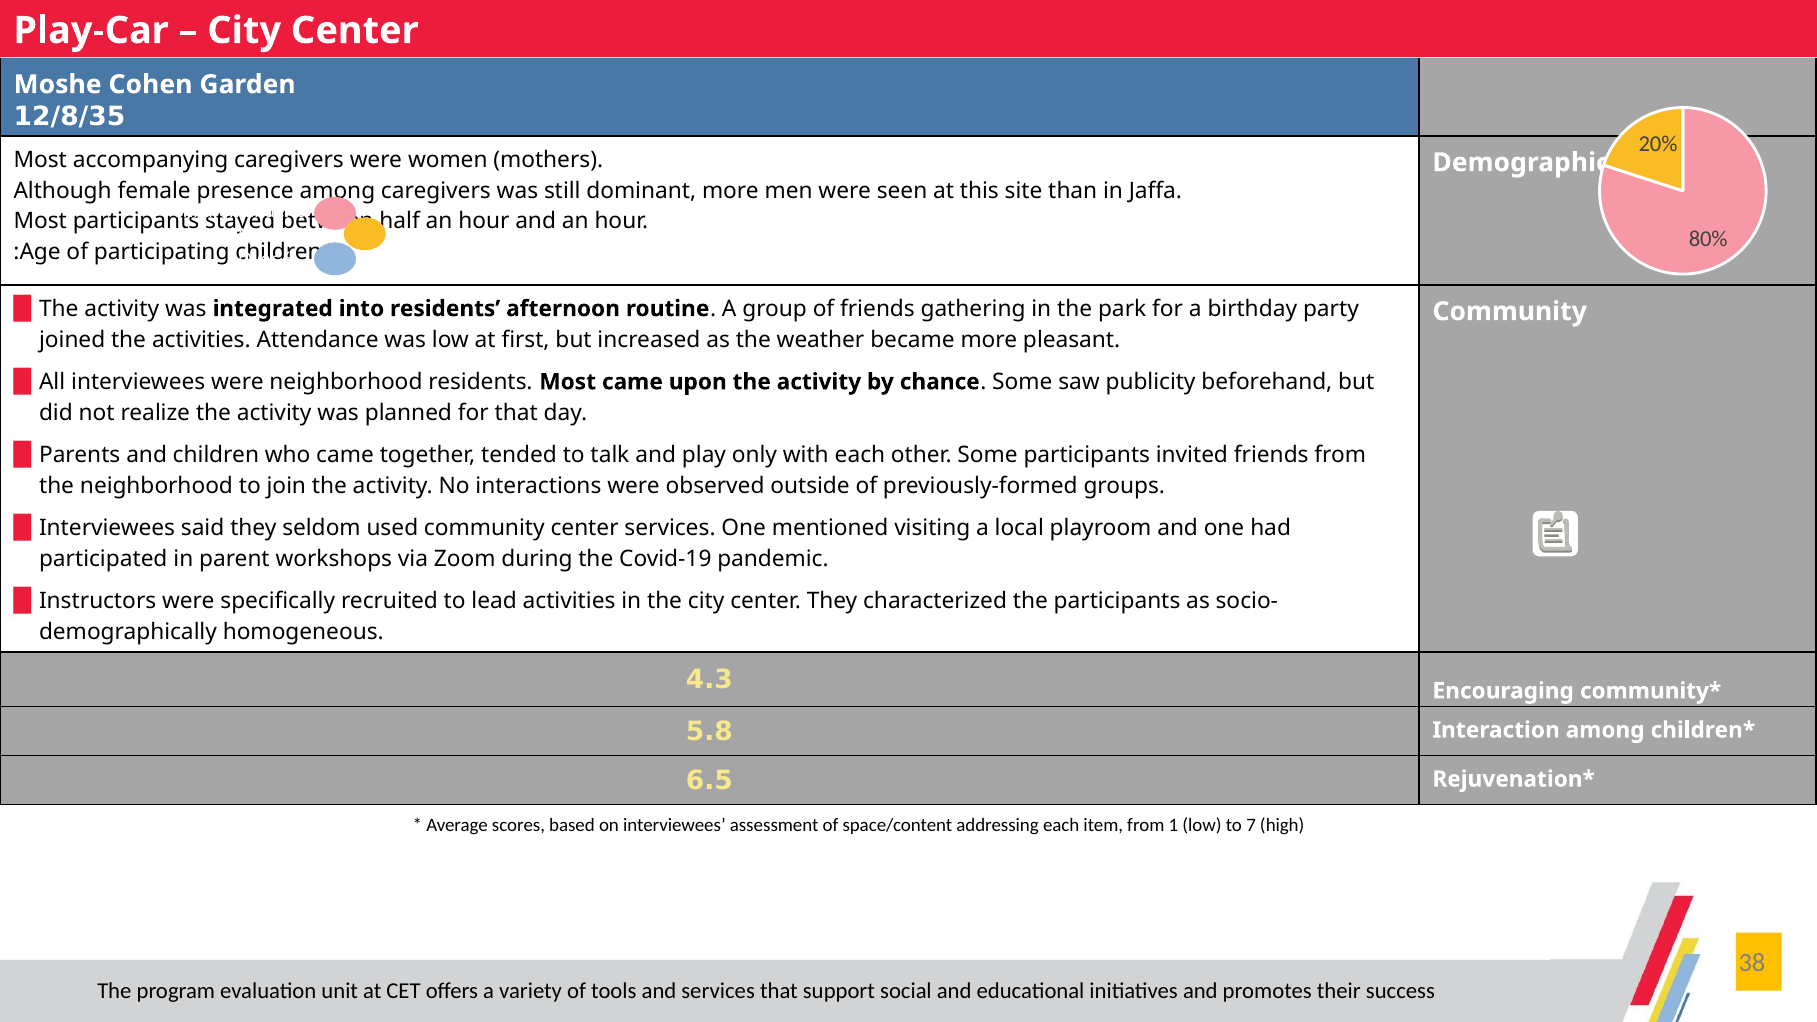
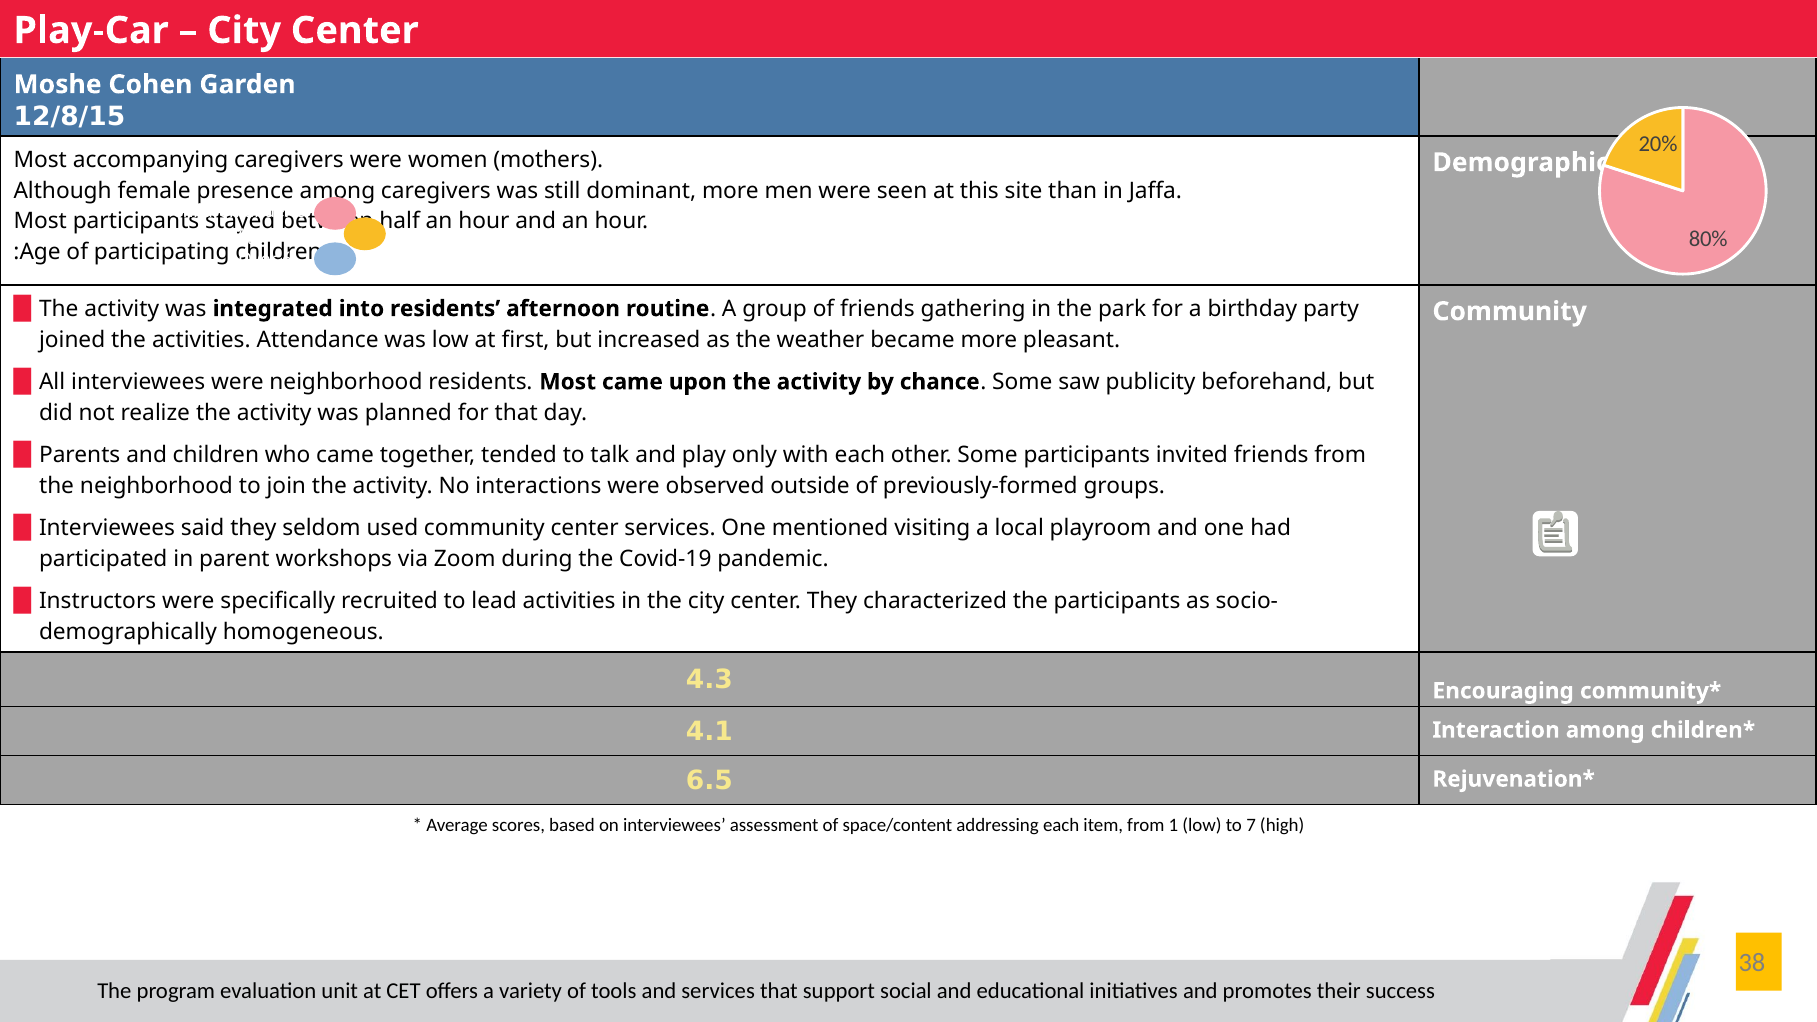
12/8/35: 12/8/35 -> 12/8/15
5.8: 5.8 -> 4.1
